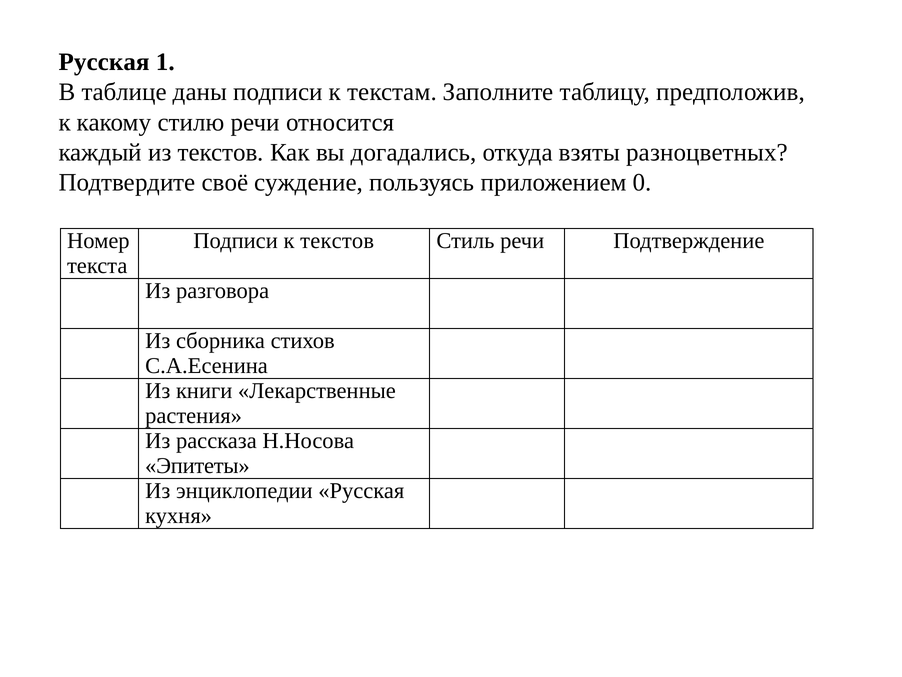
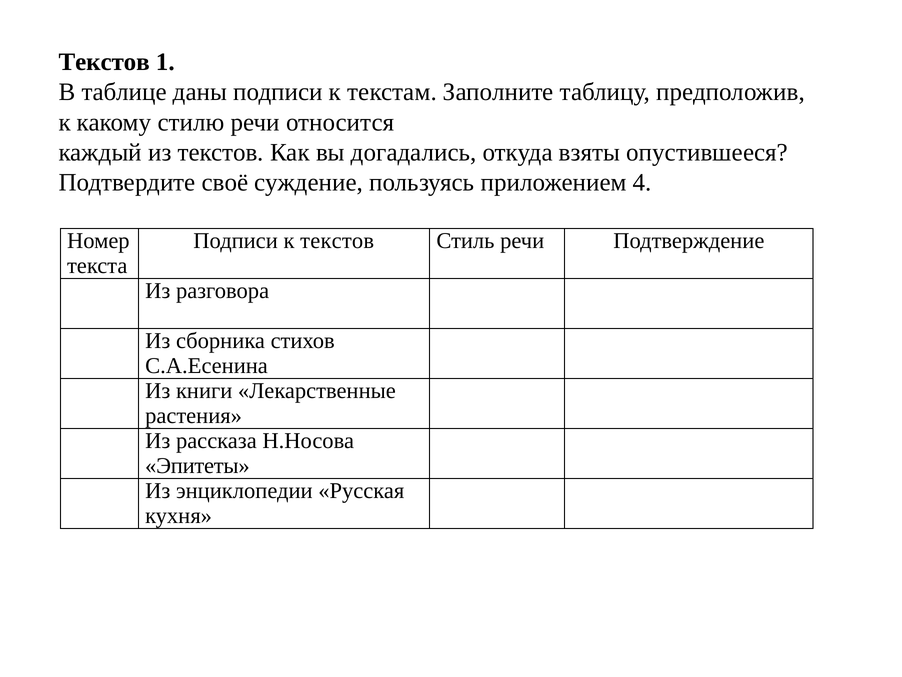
Русская at (104, 62): Русская -> Текстов
разноцветных: разноцветных -> опустившееся
0: 0 -> 4
